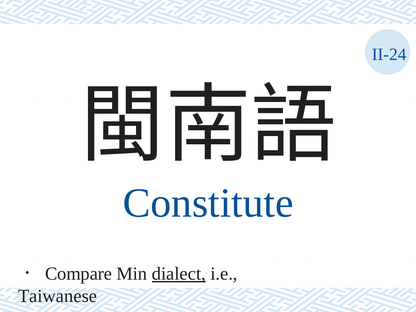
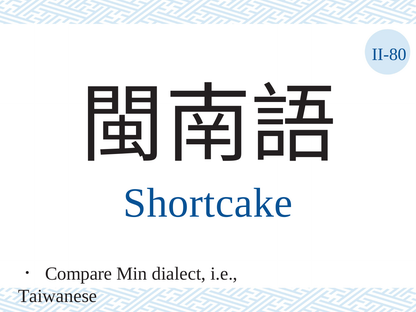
II-24: II-24 -> II-80
Constitute: Constitute -> Shortcake
dialect underline: present -> none
